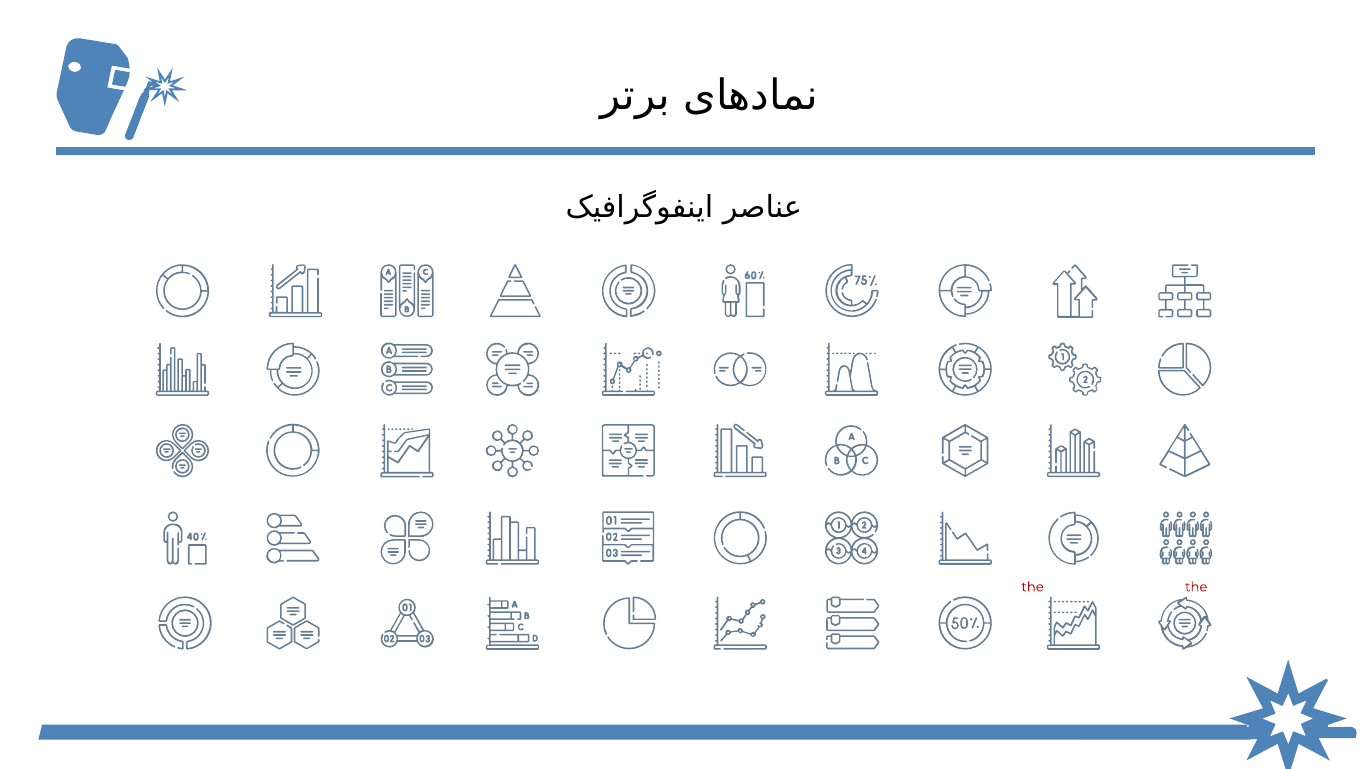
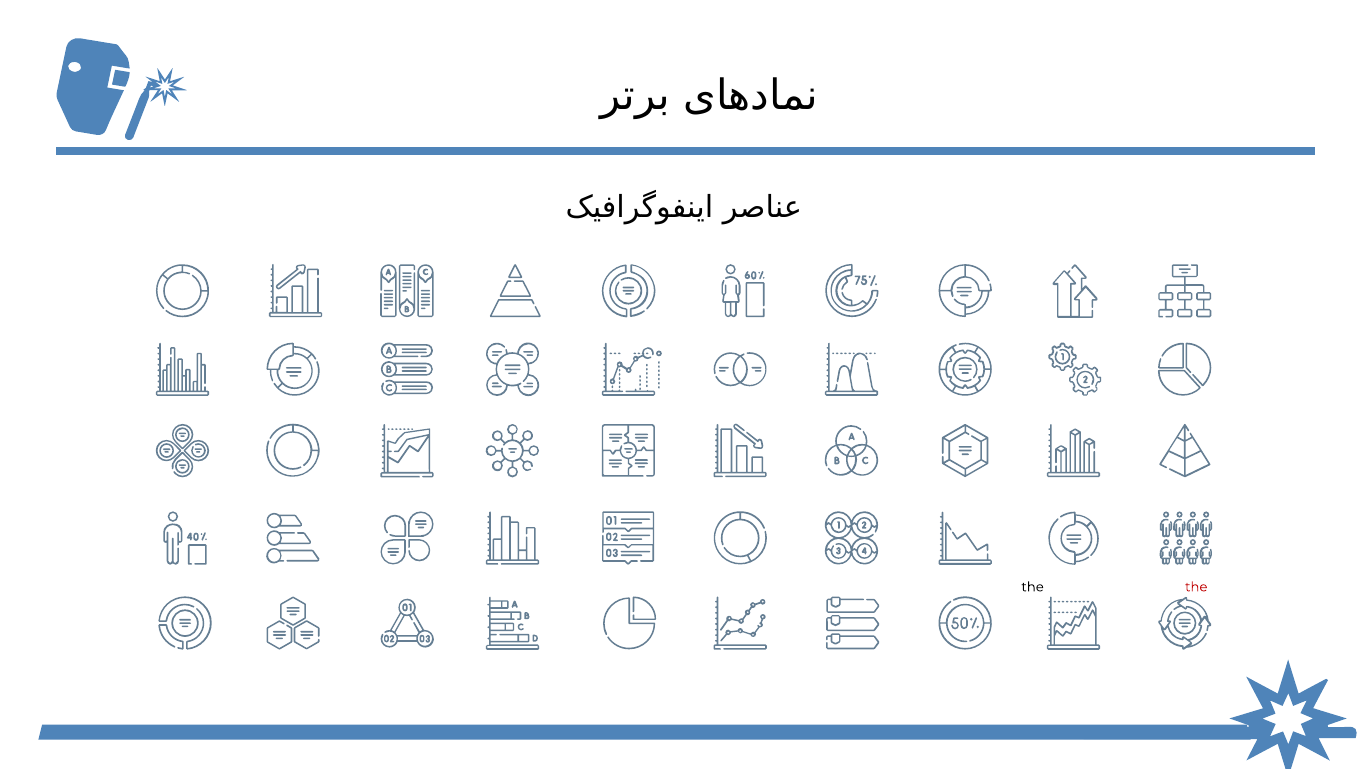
the at (1033, 587) colour: red -> black
